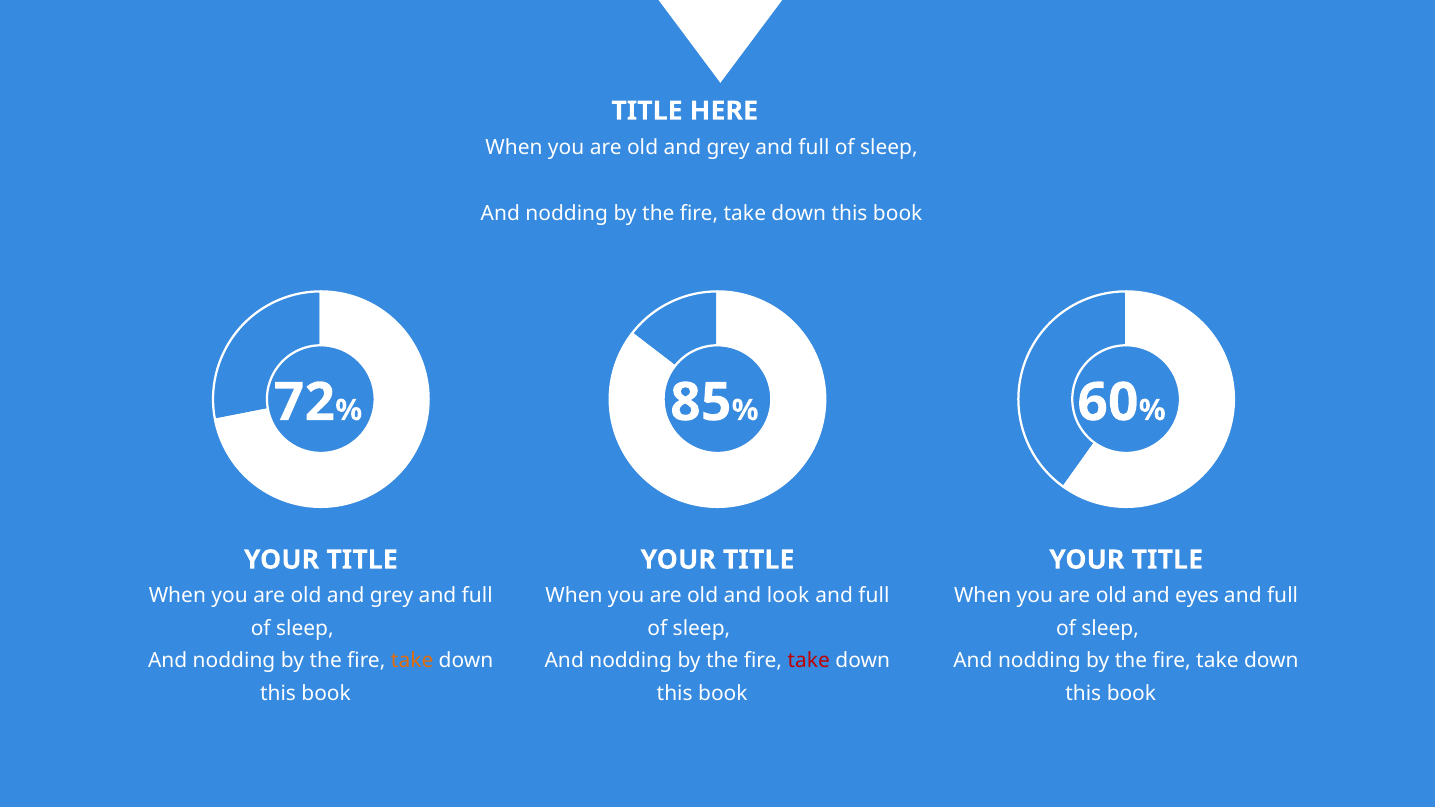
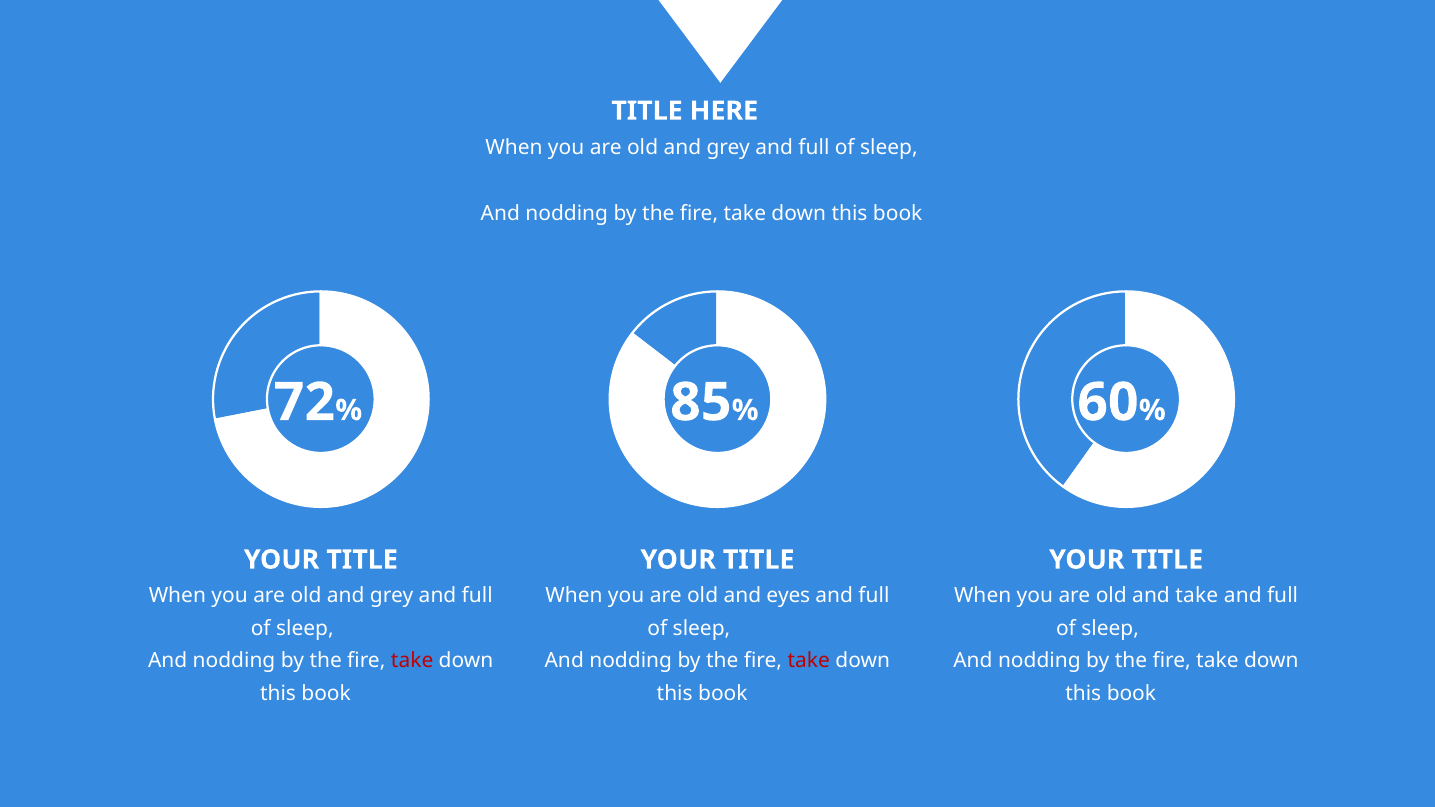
look: look -> eyes
and eyes: eyes -> take
take at (412, 661) colour: orange -> red
